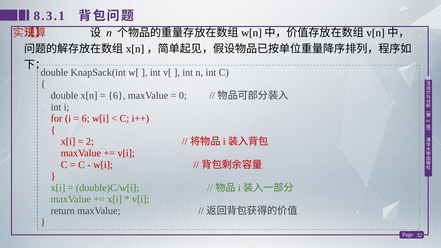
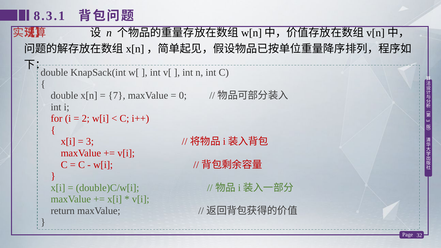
6 at (117, 96): 6 -> 7
6 at (86, 119): 6 -> 2
2 at (90, 142): 2 -> 3
